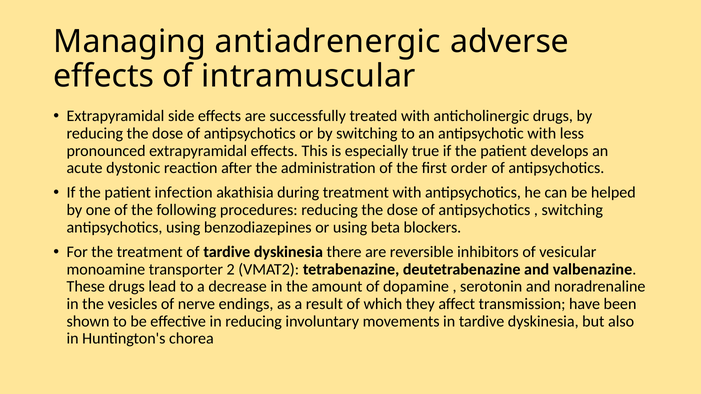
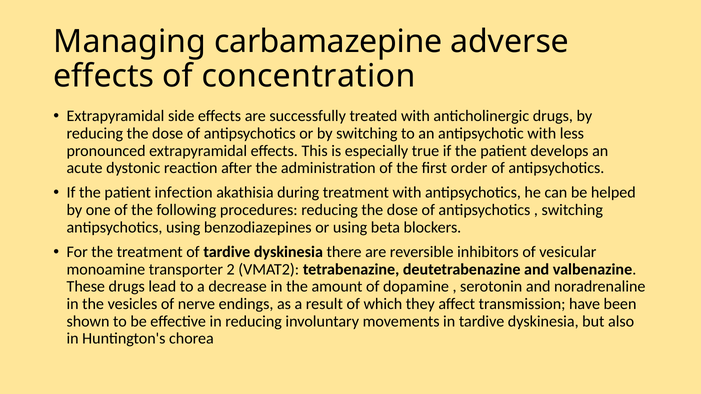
antiadrenergic: antiadrenergic -> carbamazepine
intramuscular: intramuscular -> concentration
